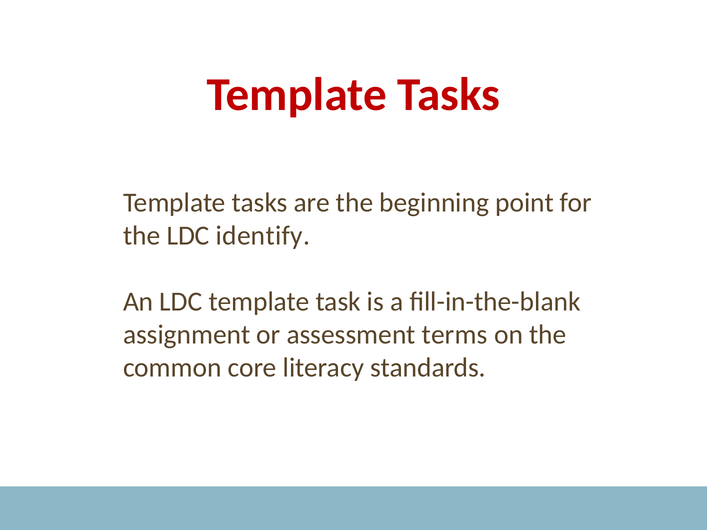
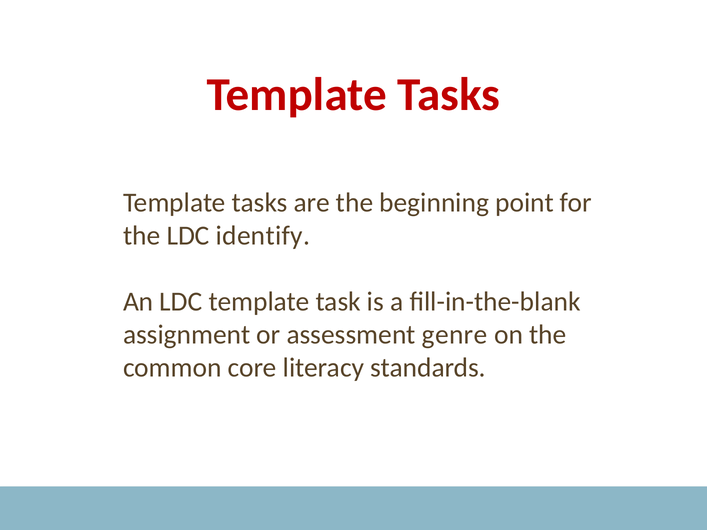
terms: terms -> genre
